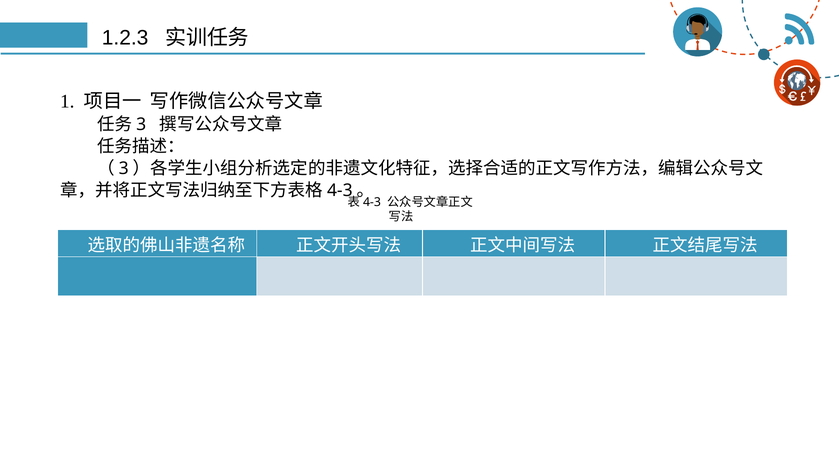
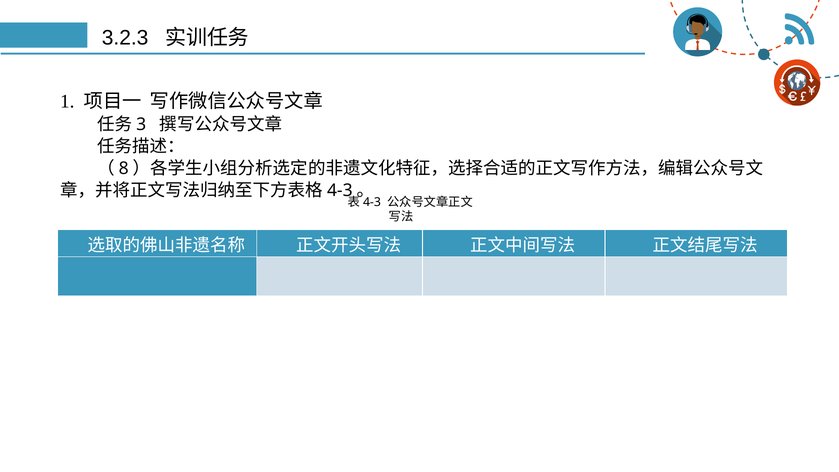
1.2.3: 1.2.3 -> 3.2.3
3 at (124, 168): 3 -> 8
